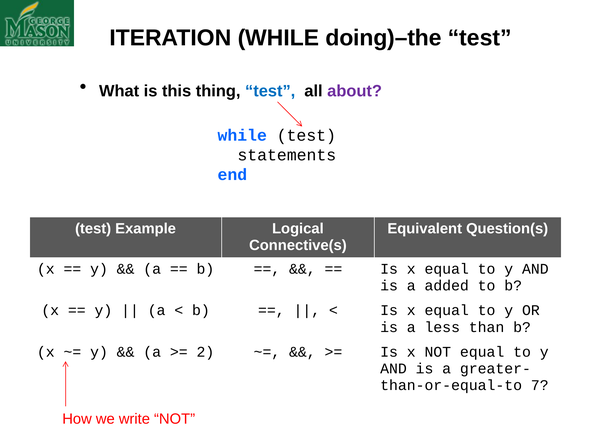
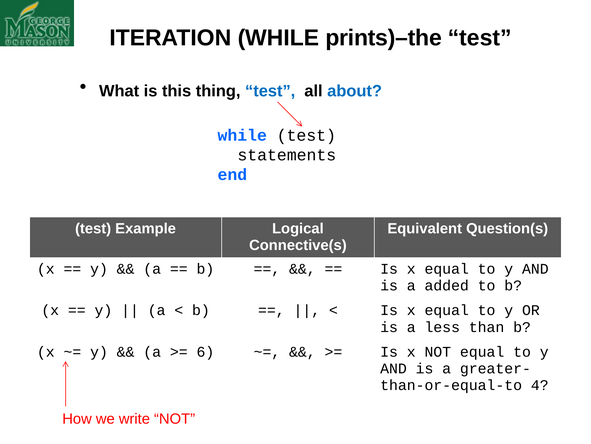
doing)–the: doing)–the -> prints)–the
about colour: purple -> blue
2: 2 -> 6
7: 7 -> 4
